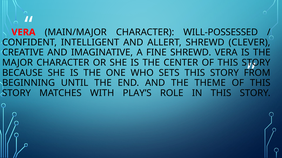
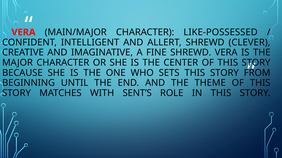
WILL-POSSESSED: WILL-POSSESSED -> LIKE-POSSESSED
PLAY’S: PLAY’S -> SENT’S
